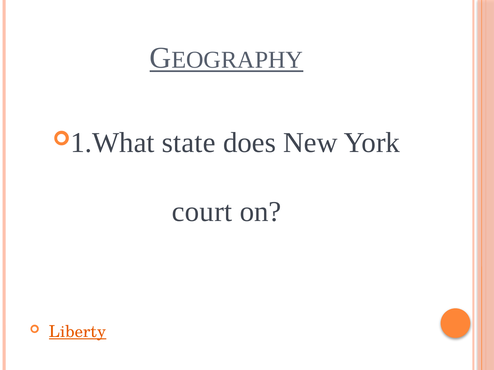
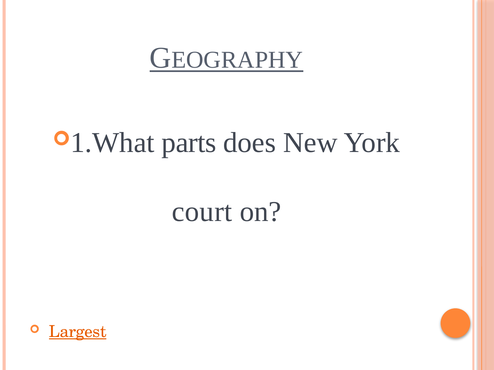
state: state -> parts
Liberty: Liberty -> Largest
